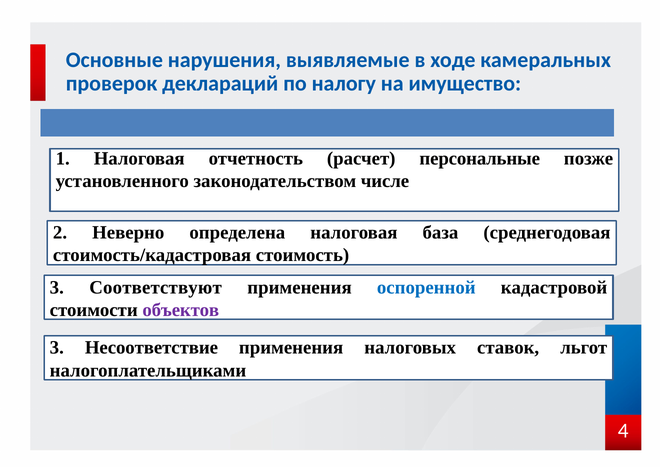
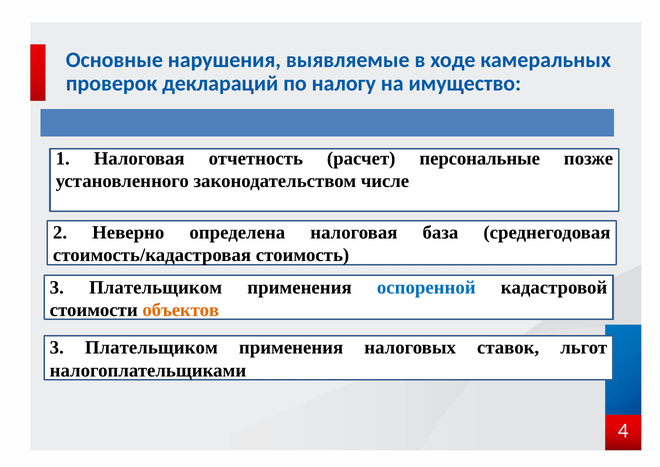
Соответствуют at (156, 287): Соответствуют -> Плательщиком
объектов colour: purple -> orange
Несоответствие at (151, 348): Несоответствие -> Плательщиком
